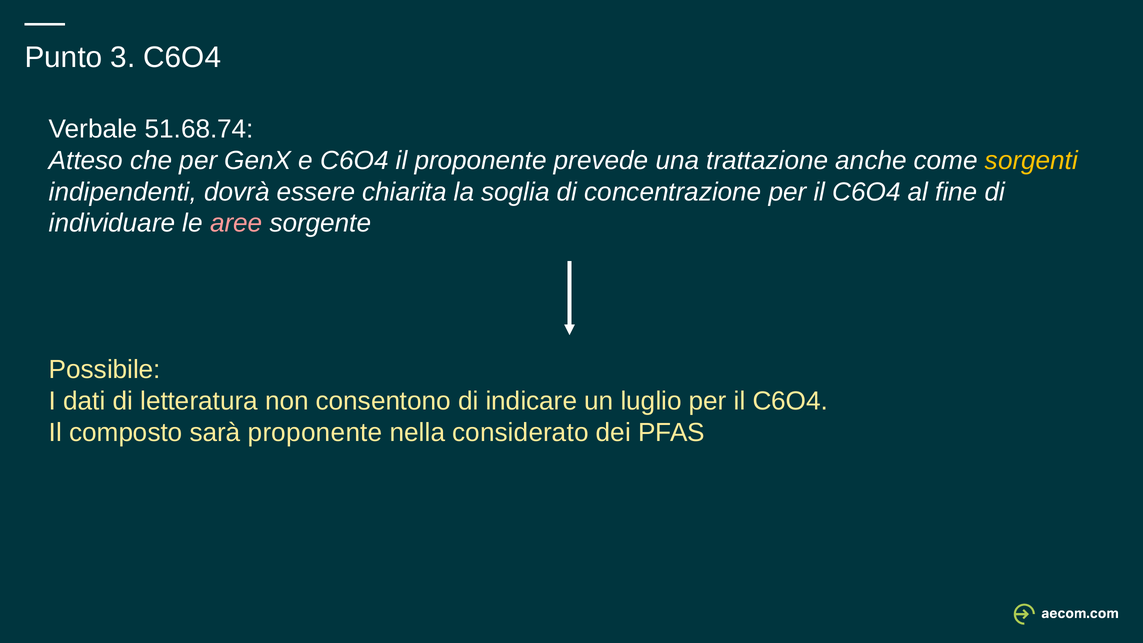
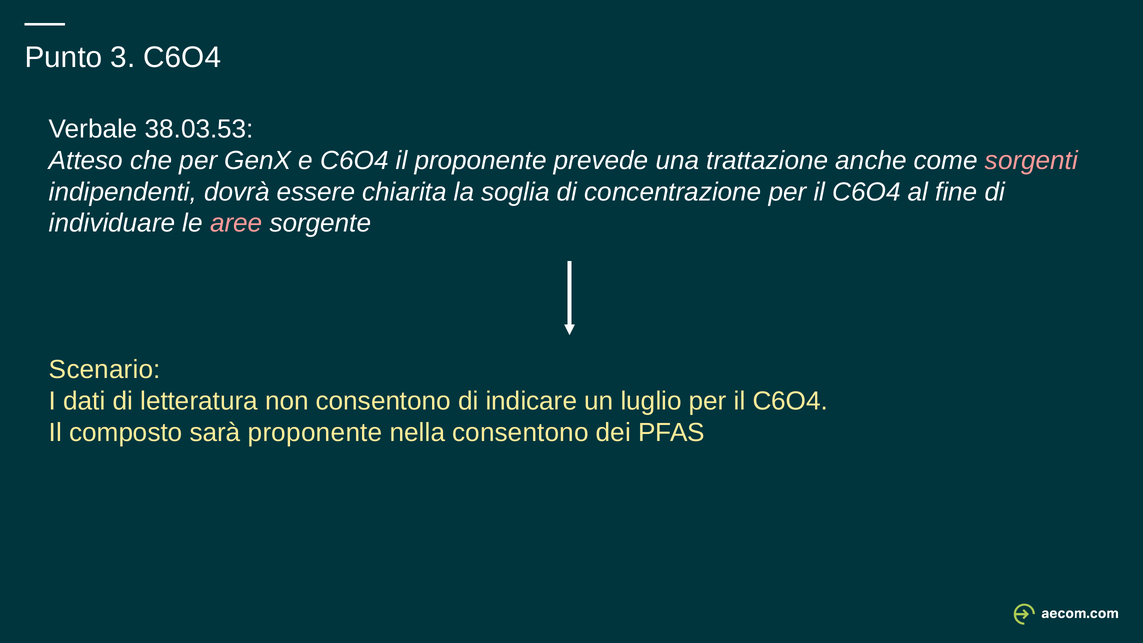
51.68.74: 51.68.74 -> 38.03.53
sorgenti colour: yellow -> pink
Possibile: Possibile -> Scenario
nella considerato: considerato -> consentono
